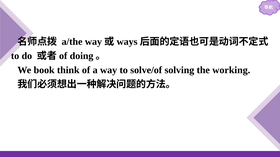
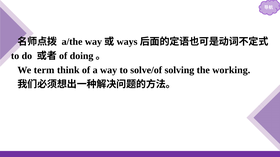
book: book -> term
